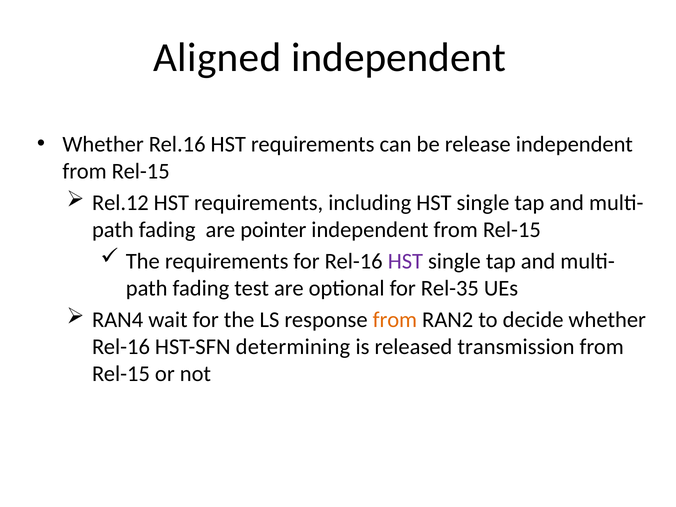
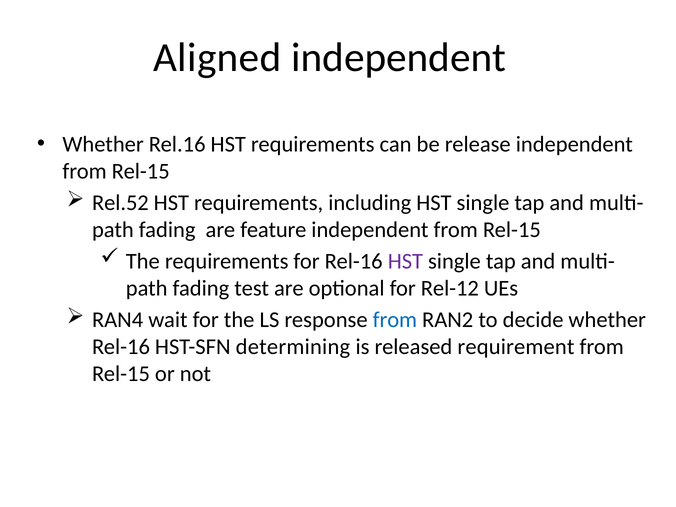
Rel.12: Rel.12 -> Rel.52
pointer: pointer -> feature
Rel-35: Rel-35 -> Rel-12
from at (395, 320) colour: orange -> blue
transmission: transmission -> requirement
